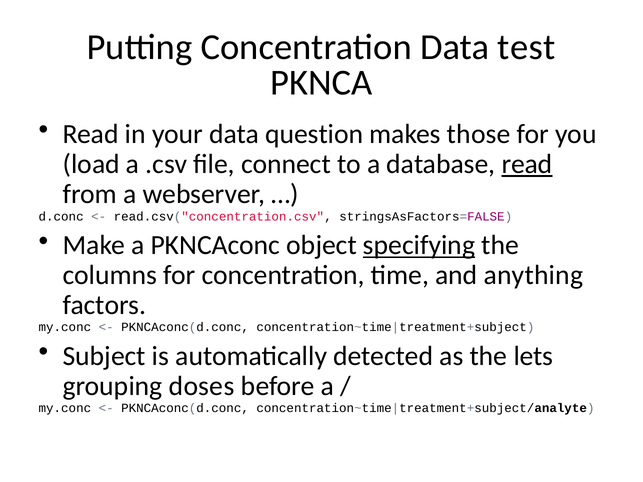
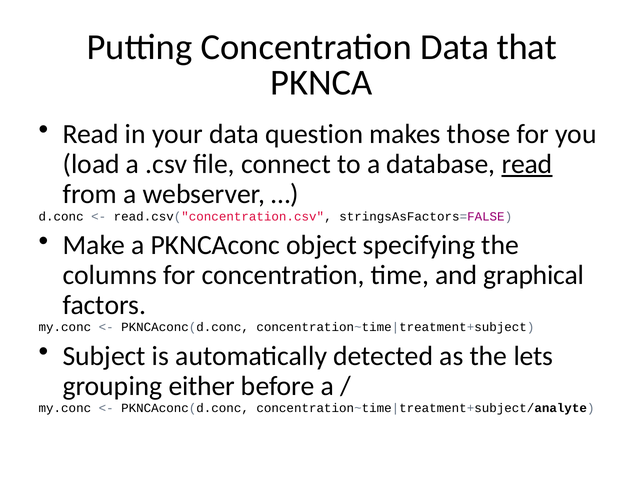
test: test -> that
specifying underline: present -> none
anything: anything -> graphical
doses: doses -> either
